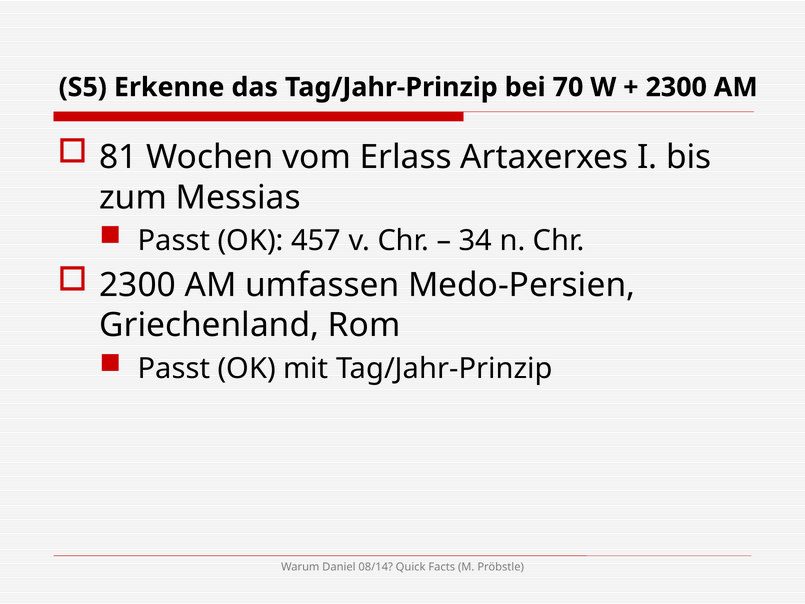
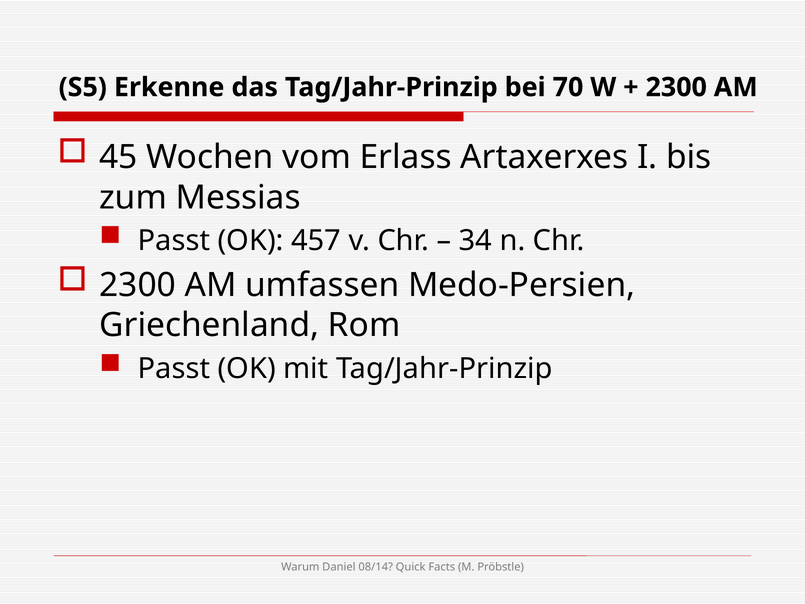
81: 81 -> 45
